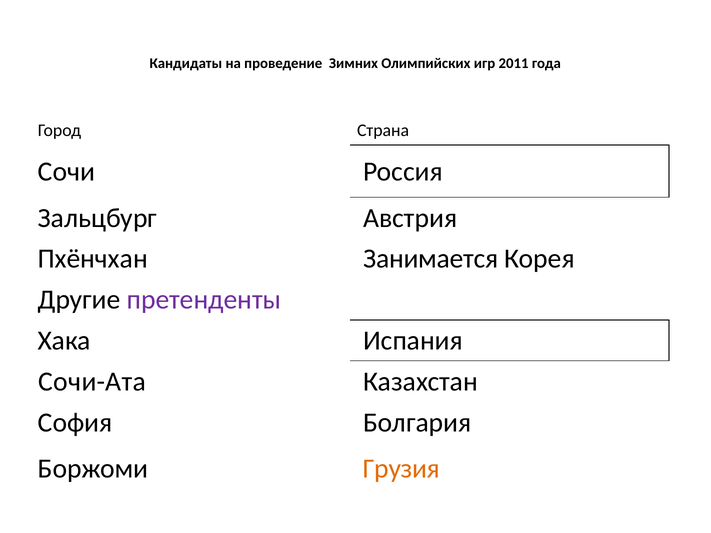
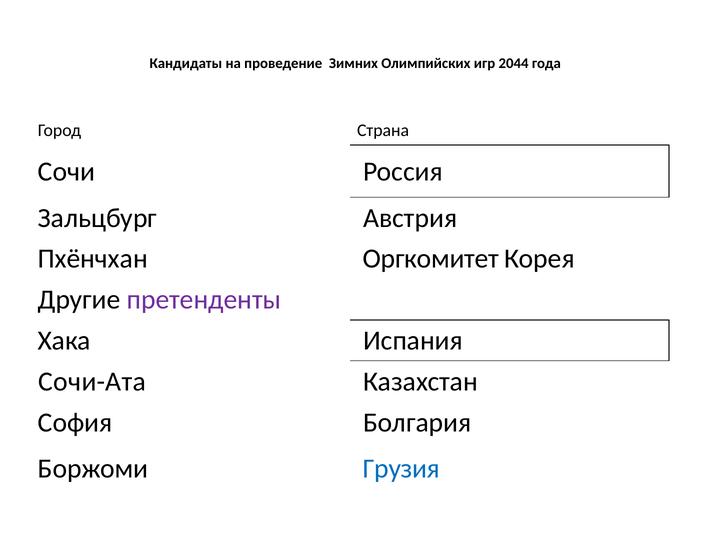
2011: 2011 -> 2044
Занимается: Занимается -> Оргкомитет
Грузия colour: orange -> blue
